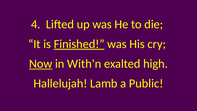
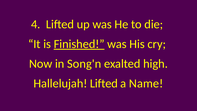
Now underline: present -> none
With'n: With'n -> Song'n
Hallelujah Lamb: Lamb -> Lifted
Public: Public -> Name
